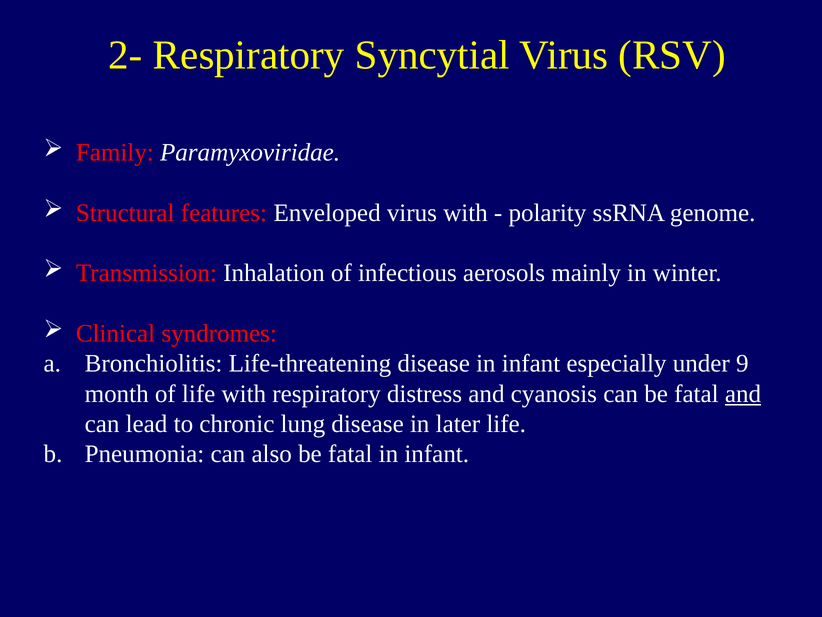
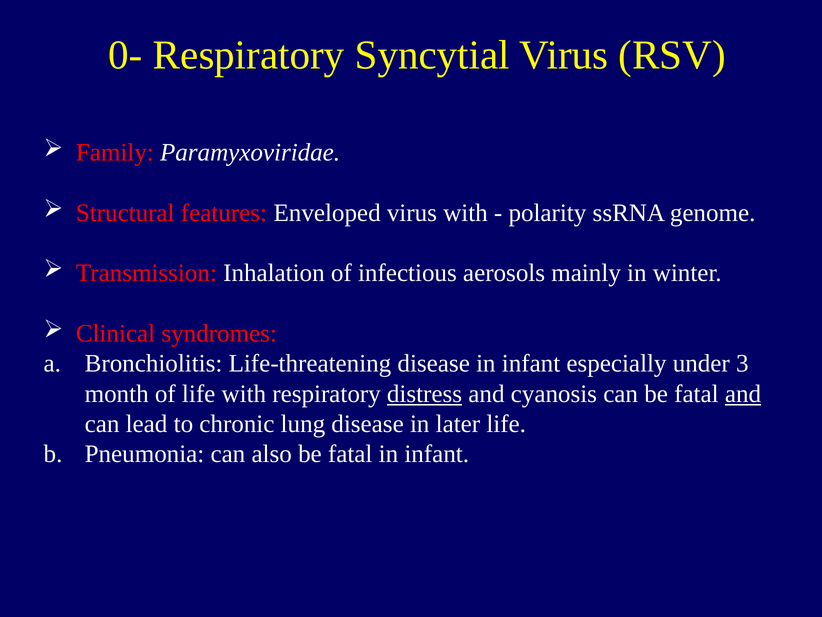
2-: 2- -> 0-
9: 9 -> 3
distress underline: none -> present
